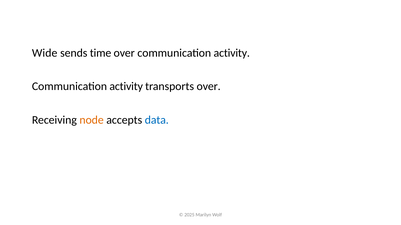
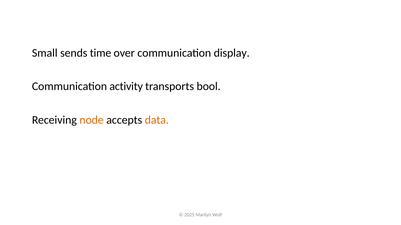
Wide: Wide -> Small
over communication activity: activity -> display
transports over: over -> bool
data colour: blue -> orange
